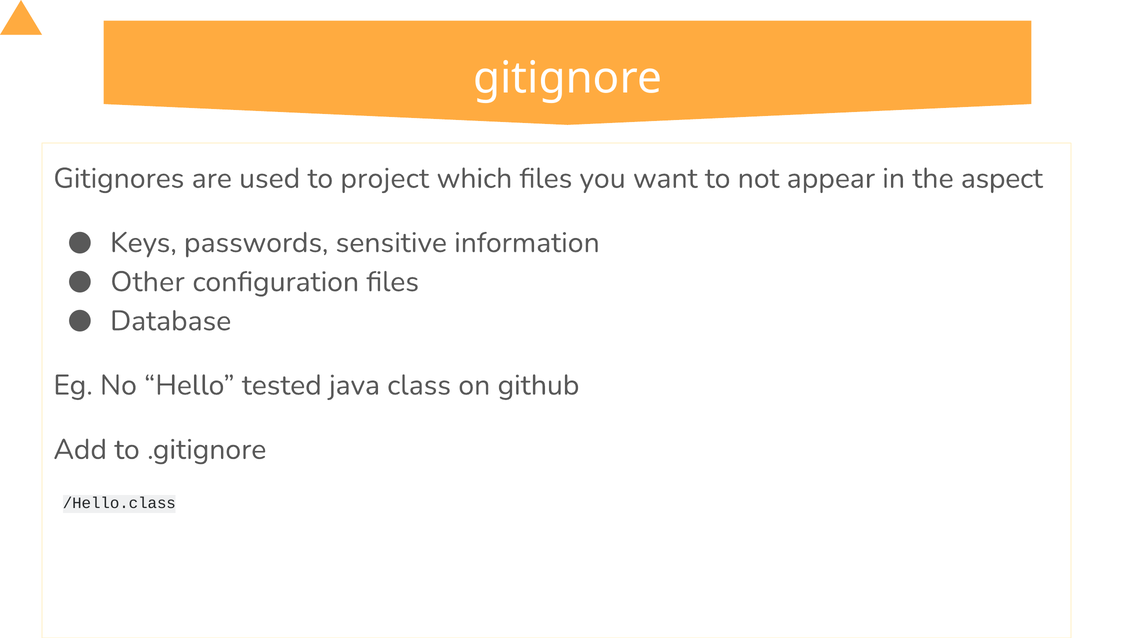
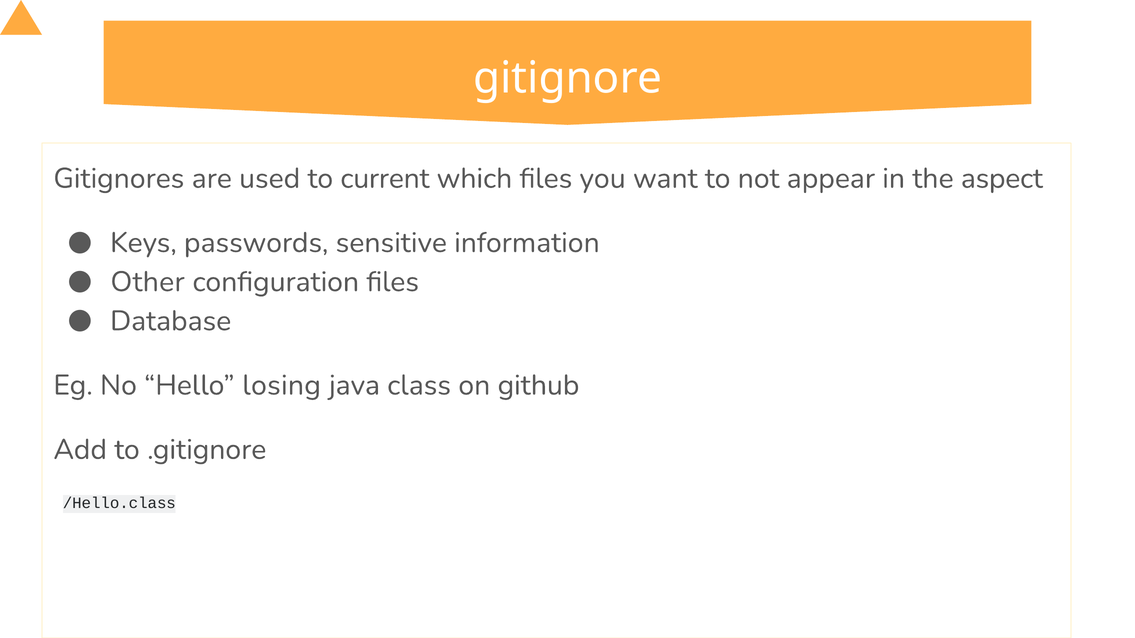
project: project -> current
tested: tested -> losing
